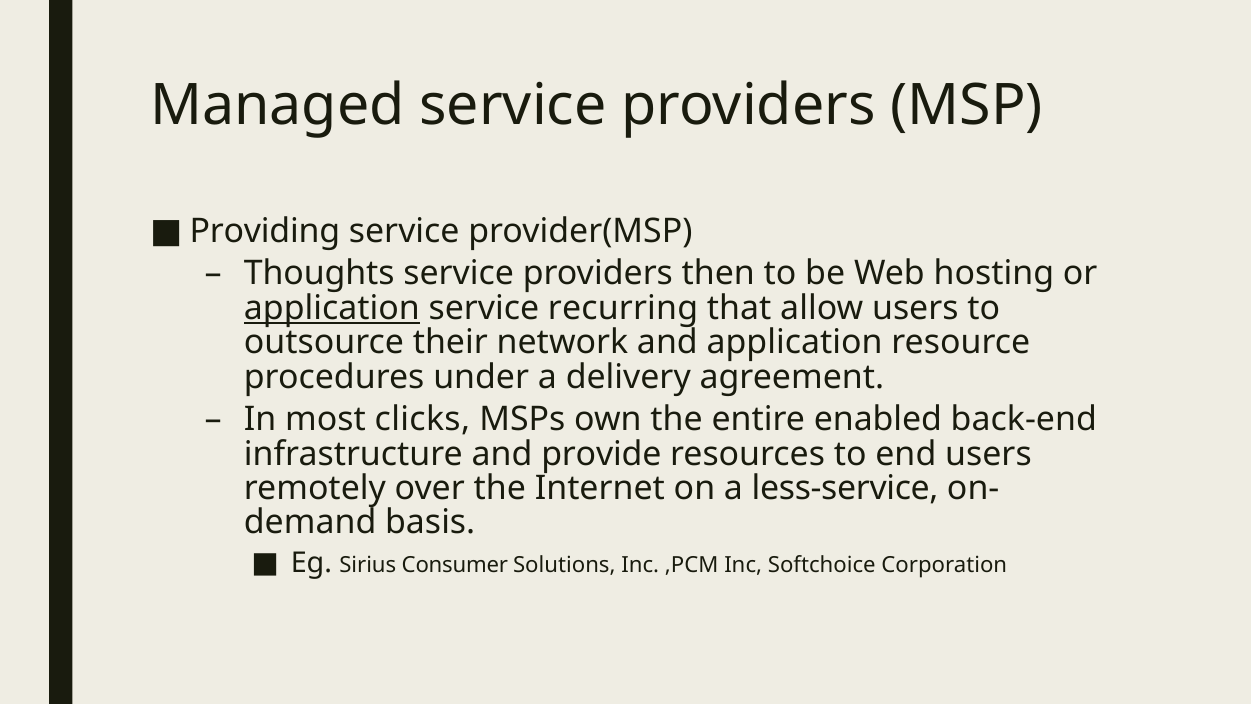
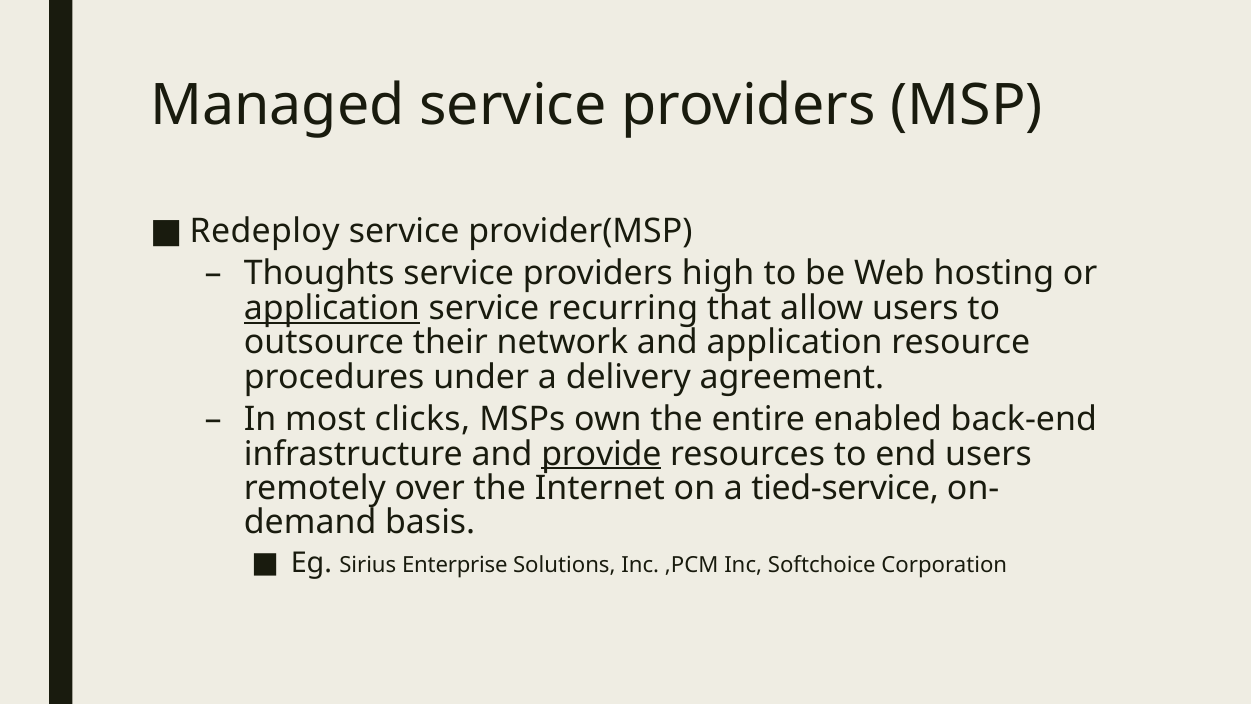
Providing: Providing -> Redeploy
then: then -> high
provide underline: none -> present
less-service: less-service -> tied-service
Consumer: Consumer -> Enterprise
